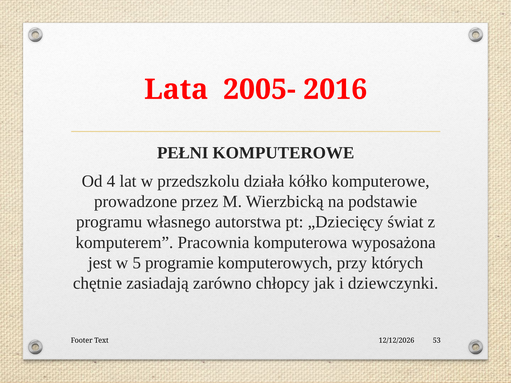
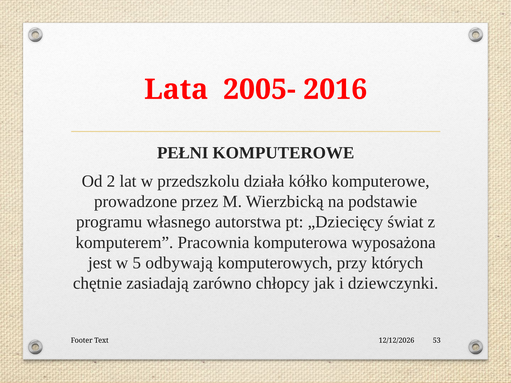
4: 4 -> 2
programie: programie -> odbywają
